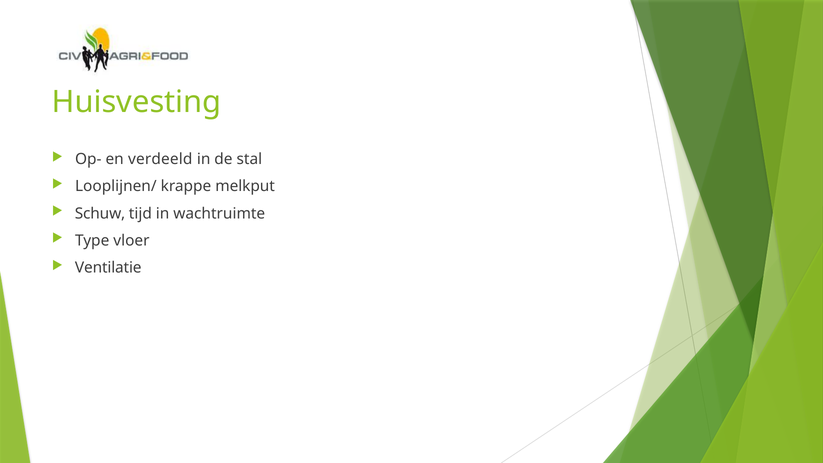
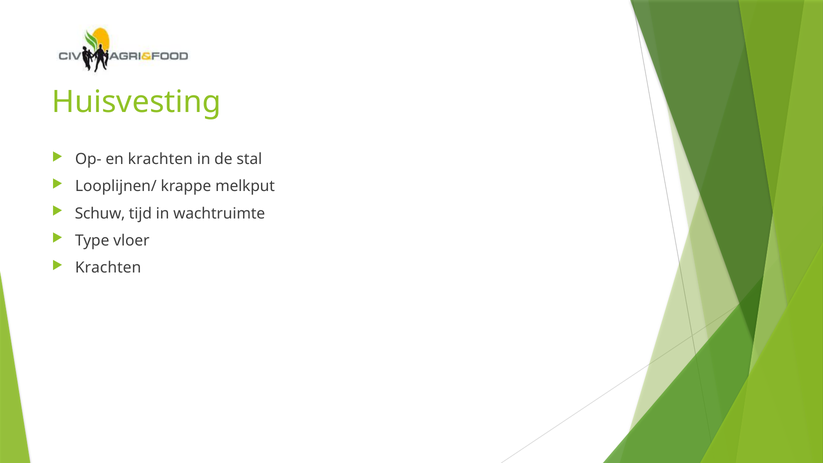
en verdeeld: verdeeld -> krachten
Ventilatie at (108, 268): Ventilatie -> Krachten
